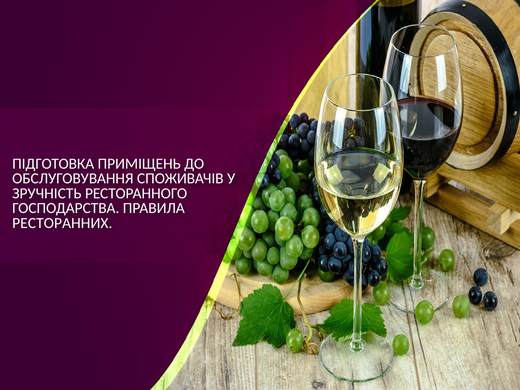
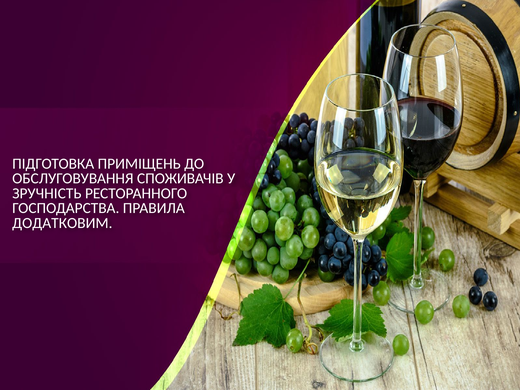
РЕСТОРАННИХ: РЕСТОРАННИХ -> ДОДАТКОВИМ
